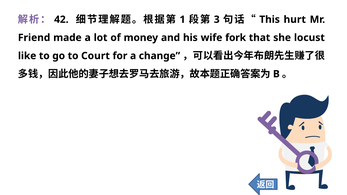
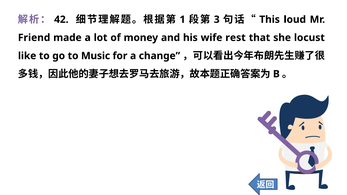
hurt: hurt -> loud
fork: fork -> rest
Court: Court -> Music
